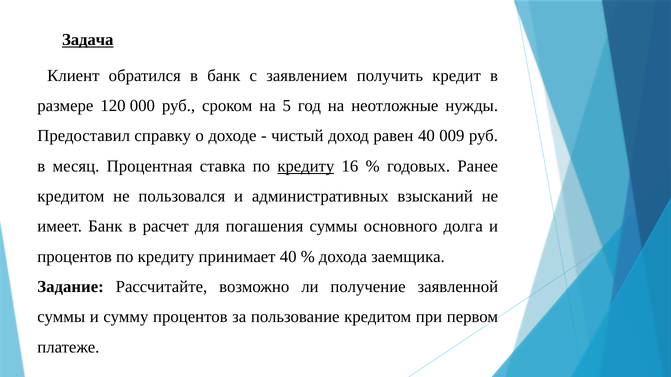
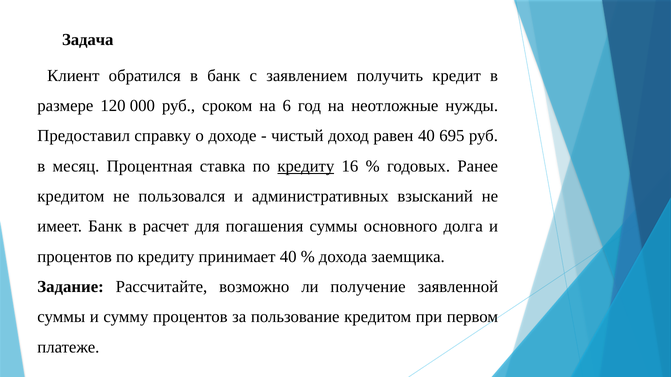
Задача underline: present -> none
5: 5 -> 6
009: 009 -> 695
